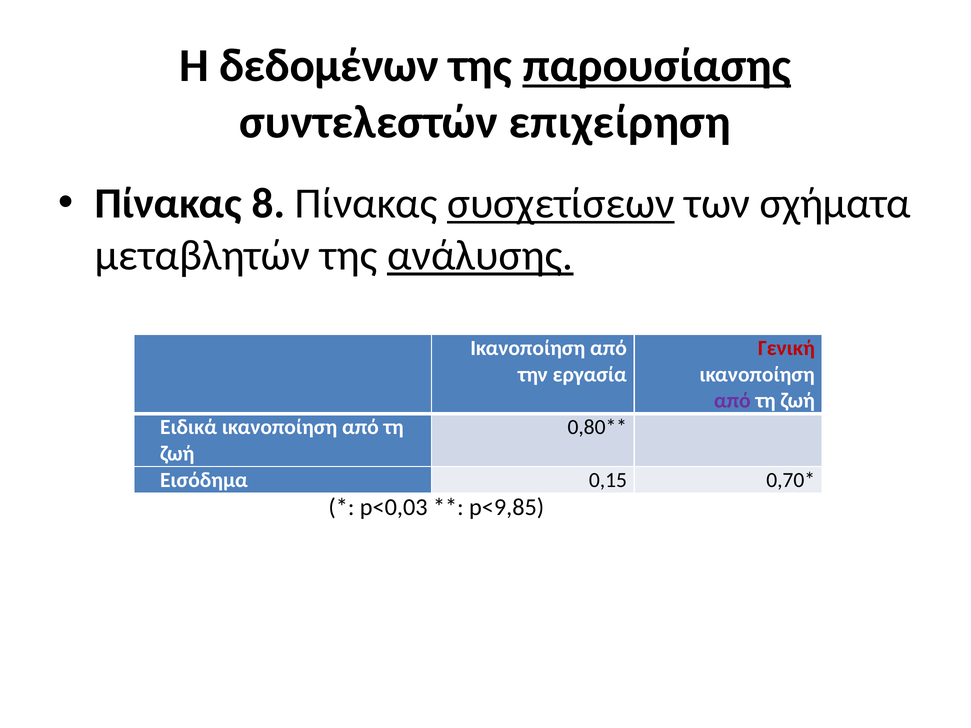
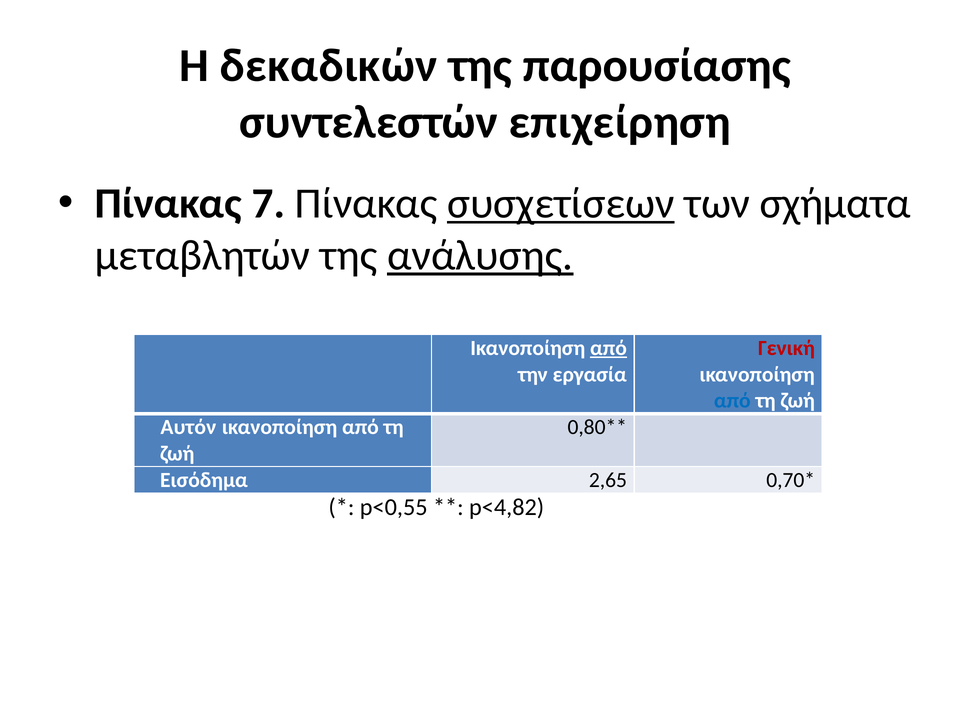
δεδομένων: δεδομένων -> δεκαδικών
παρουσίασης underline: present -> none
8: 8 -> 7
από at (608, 348) underline: none -> present
από at (732, 401) colour: purple -> blue
Ειδικά: Ειδικά -> Αυτόν
0,15: 0,15 -> 2,65
p<0,03: p<0,03 -> p<0,55
p<9,85: p<9,85 -> p<4,82
